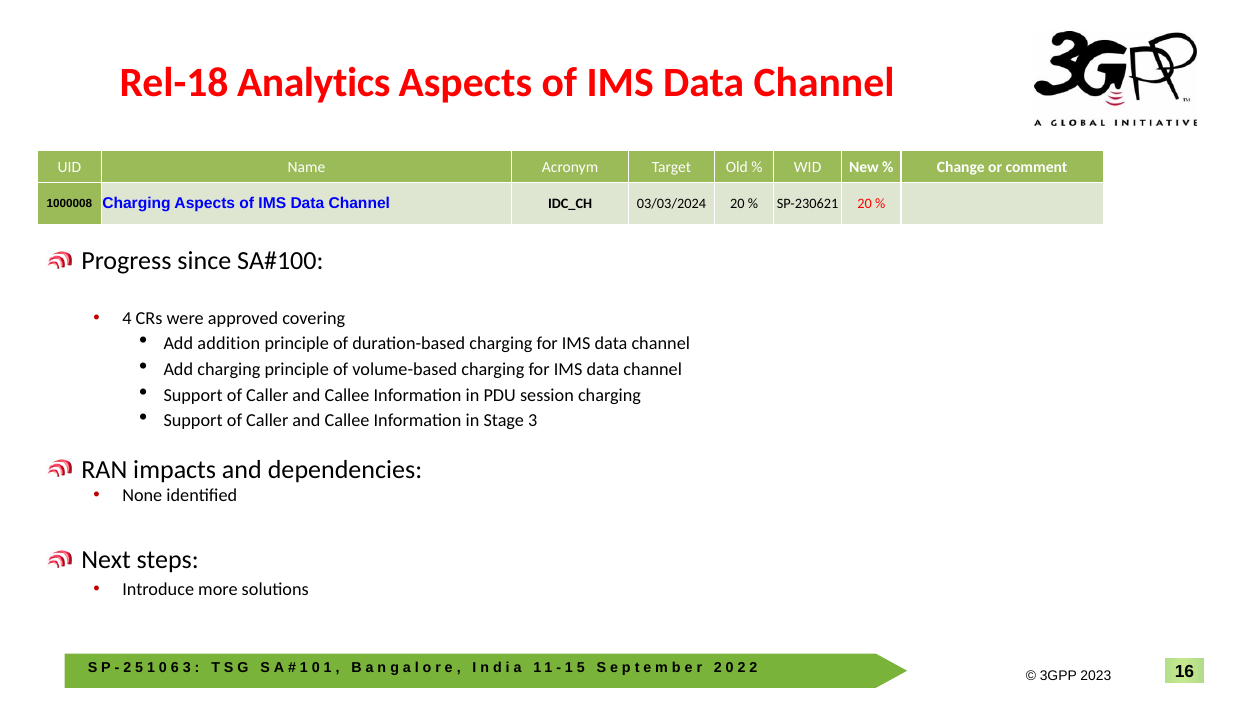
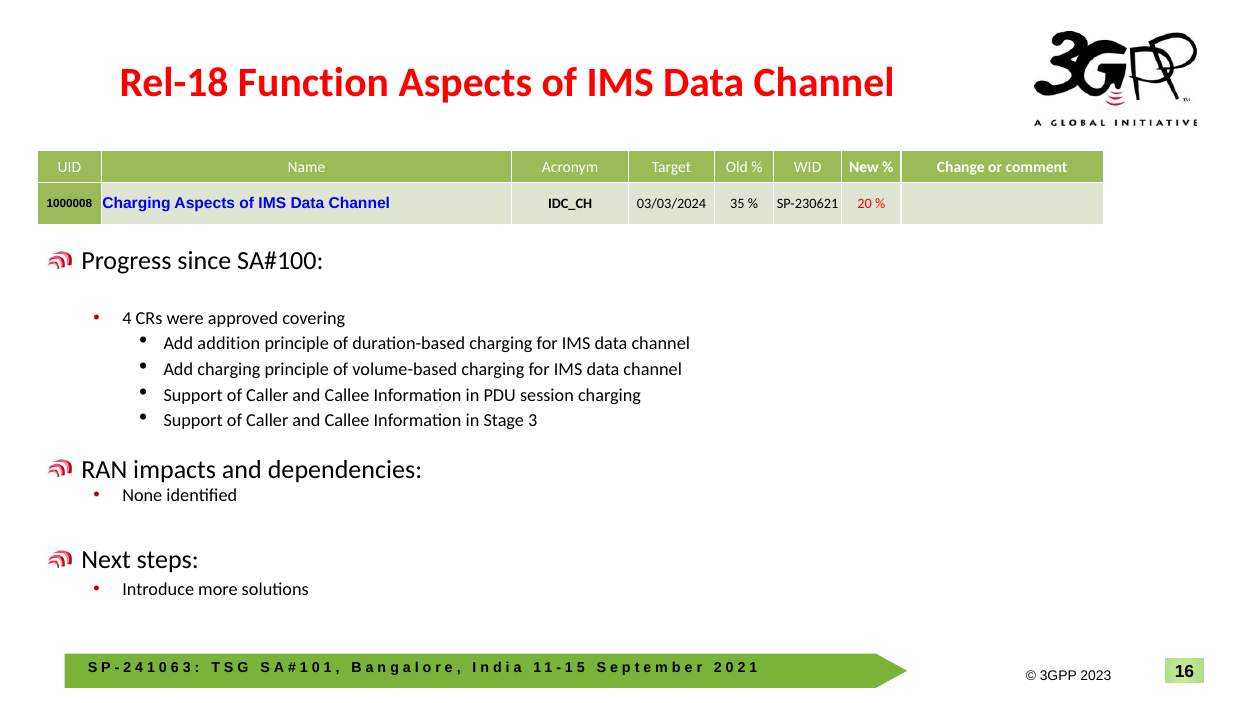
Analytics: Analytics -> Function
03/03/2024 20: 20 -> 35
5 at (139, 667): 5 -> 4
2 at (753, 667): 2 -> 1
